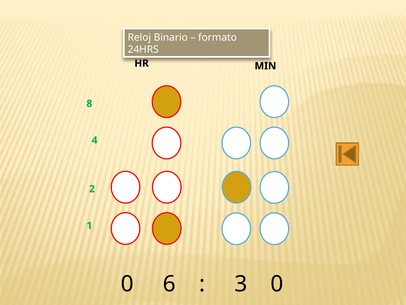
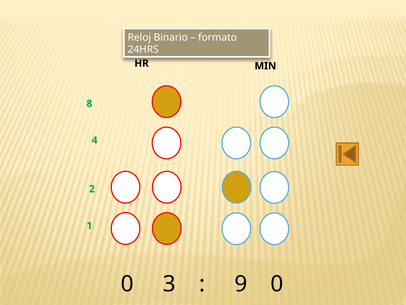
6: 6 -> 3
3: 3 -> 9
